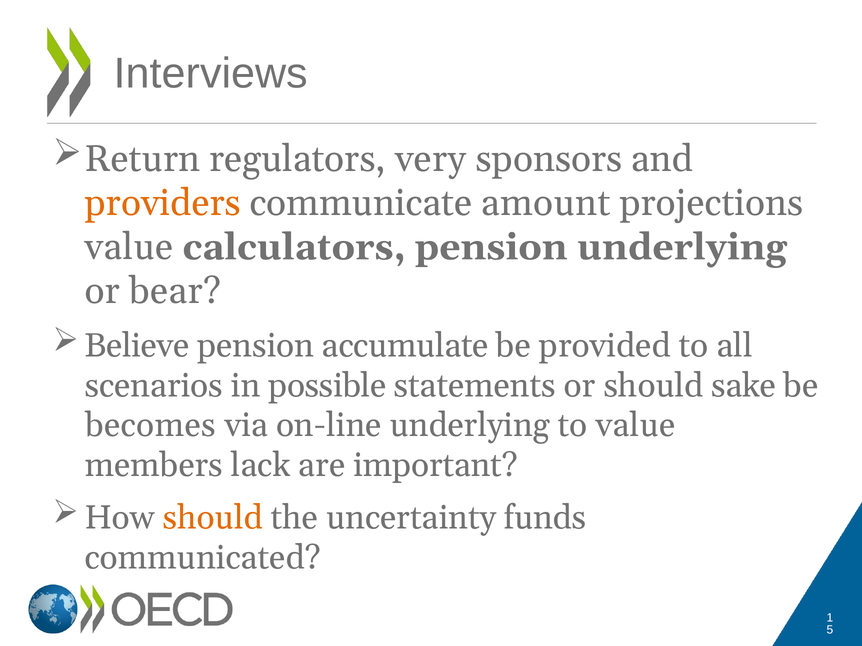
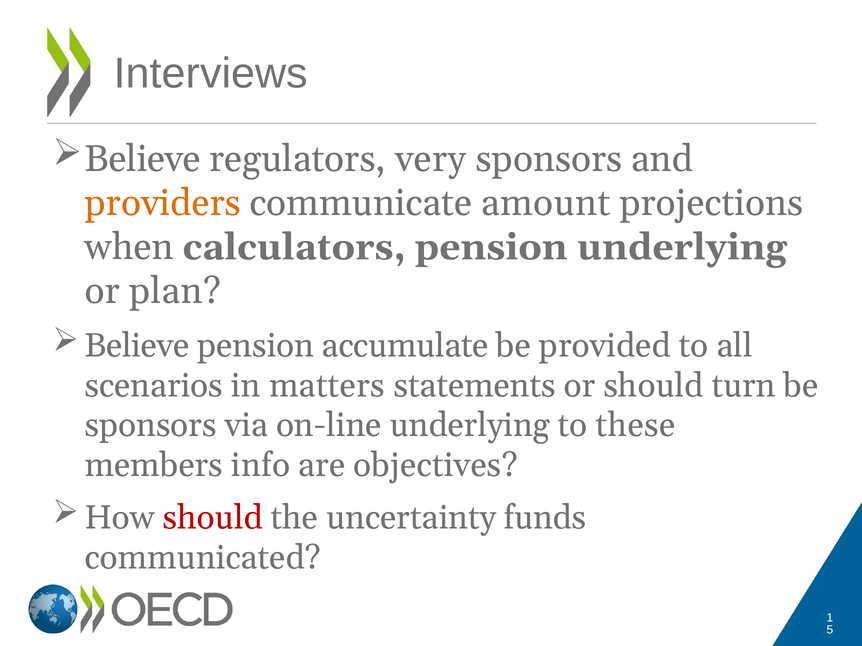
Return at (142, 159): Return -> Believe
value at (129, 247): value -> when
bear: bear -> plan
possible: possible -> matters
sake: sake -> turn
becomes at (150, 426): becomes -> sponsors
to value: value -> these
lack: lack -> info
important: important -> objectives
should at (213, 518) colour: orange -> red
